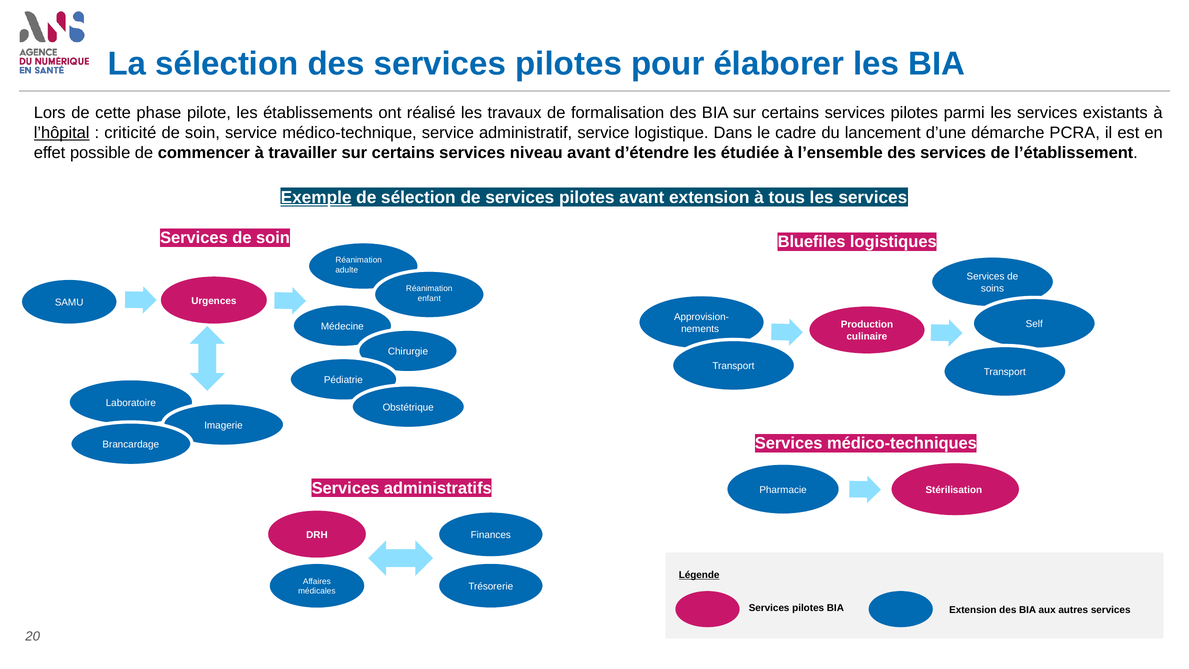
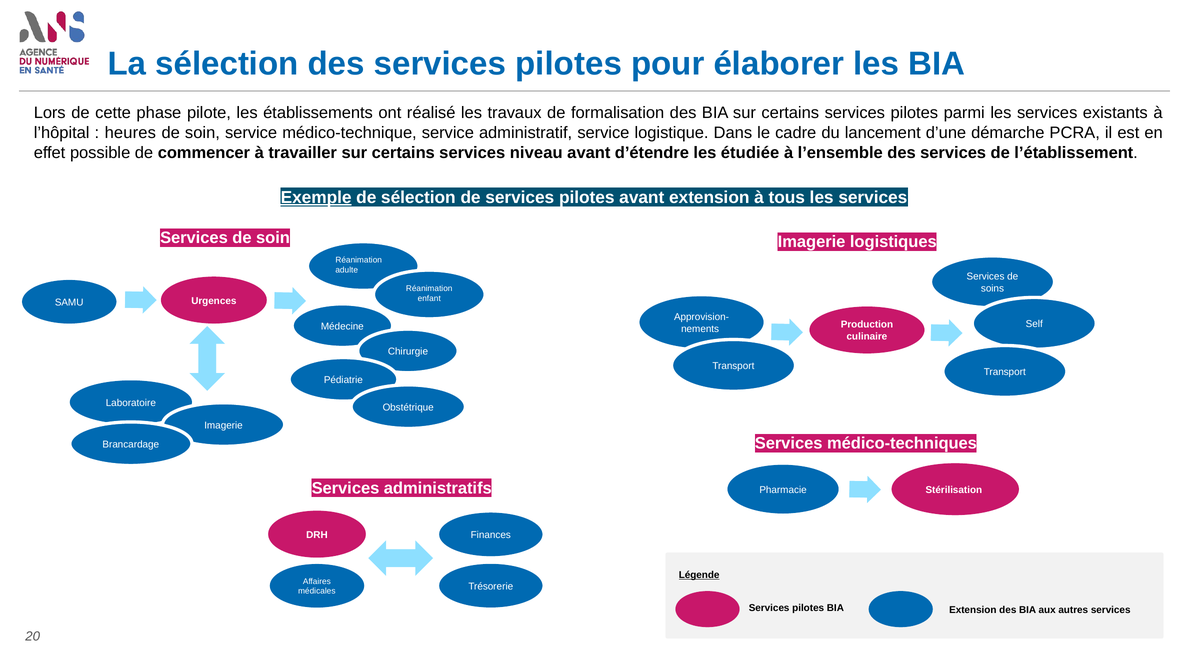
l’hôpital underline: present -> none
criticité: criticité -> heures
soin Bluefiles: Bluefiles -> Imagerie
